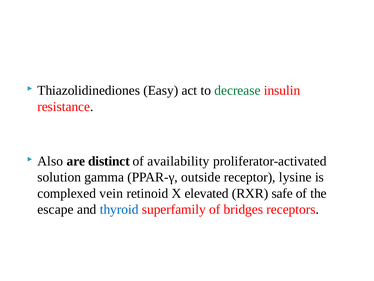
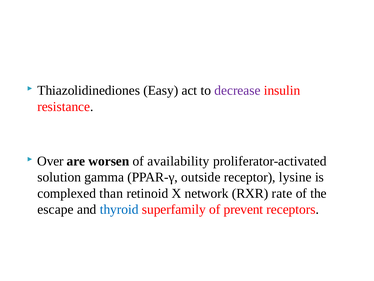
decrease colour: green -> purple
Also: Also -> Over
distinct: distinct -> worsen
vein: vein -> than
elevated: elevated -> network
safe: safe -> rate
bridges: bridges -> prevent
